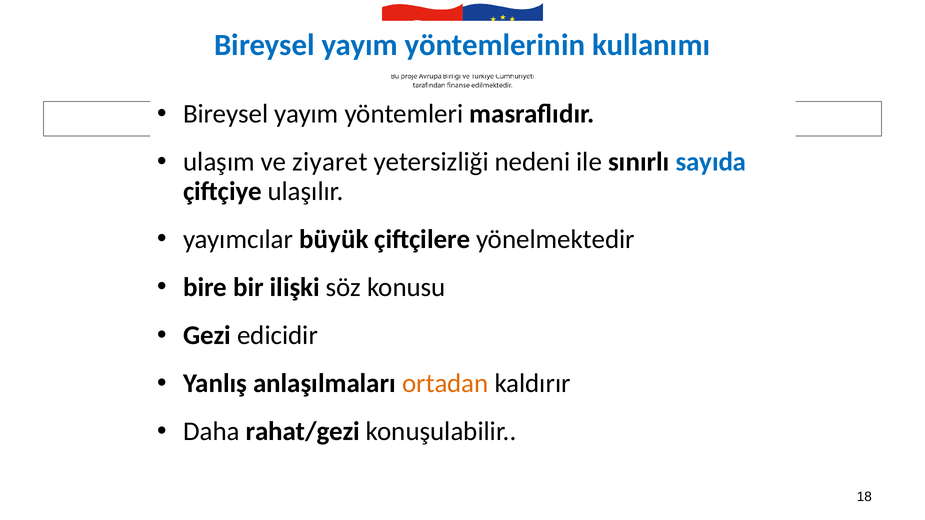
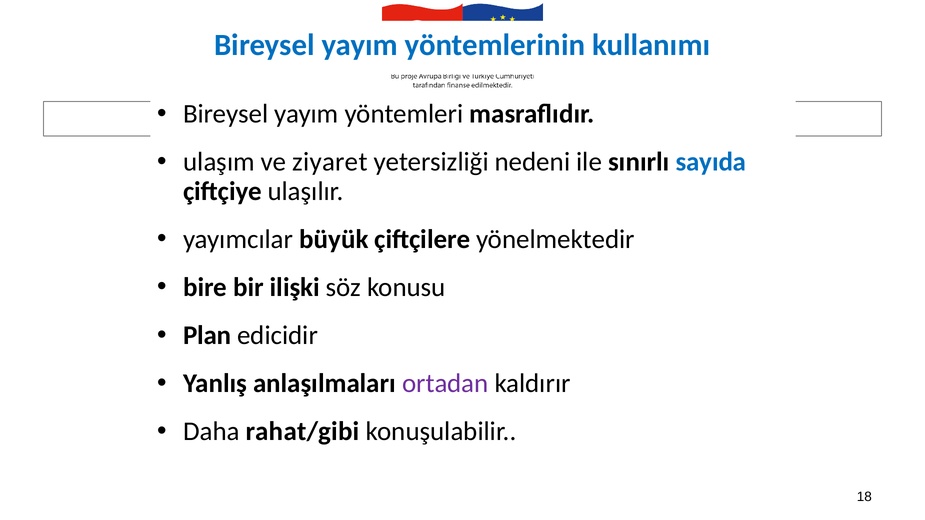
Gezi: Gezi -> Plan
ortadan colour: orange -> purple
rahat/gezi: rahat/gezi -> rahat/gibi
